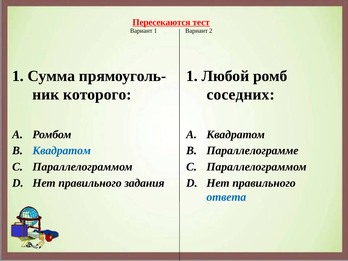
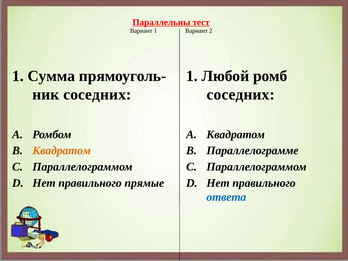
Пересекаются: Пересекаются -> Параллельны
которого at (97, 94): которого -> соседних
Квадратом at (62, 151) colour: blue -> orange
задания: задания -> прямые
